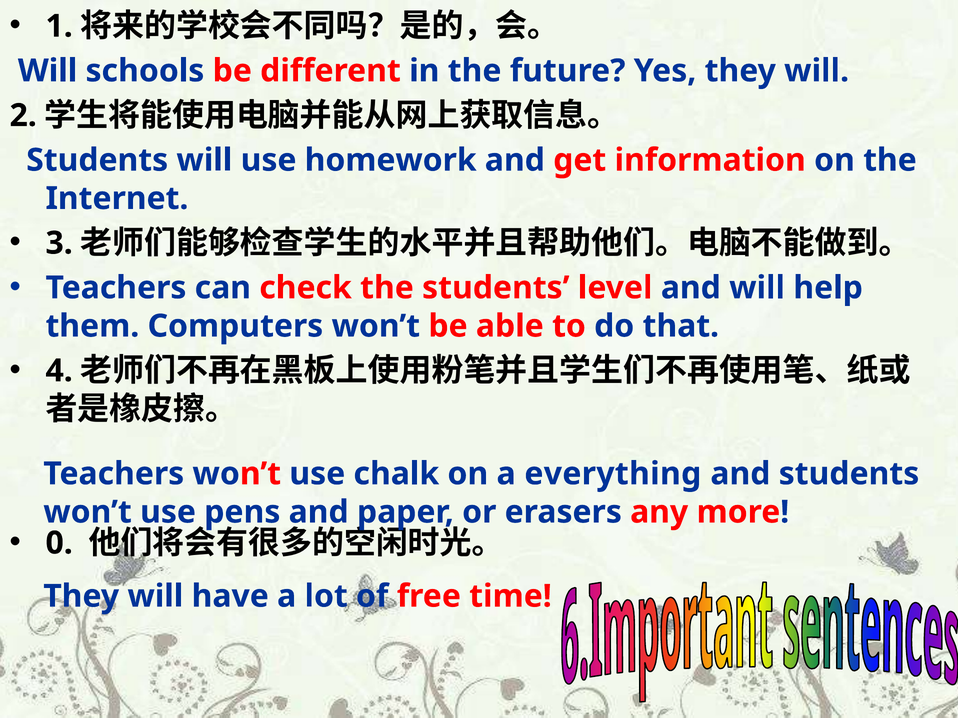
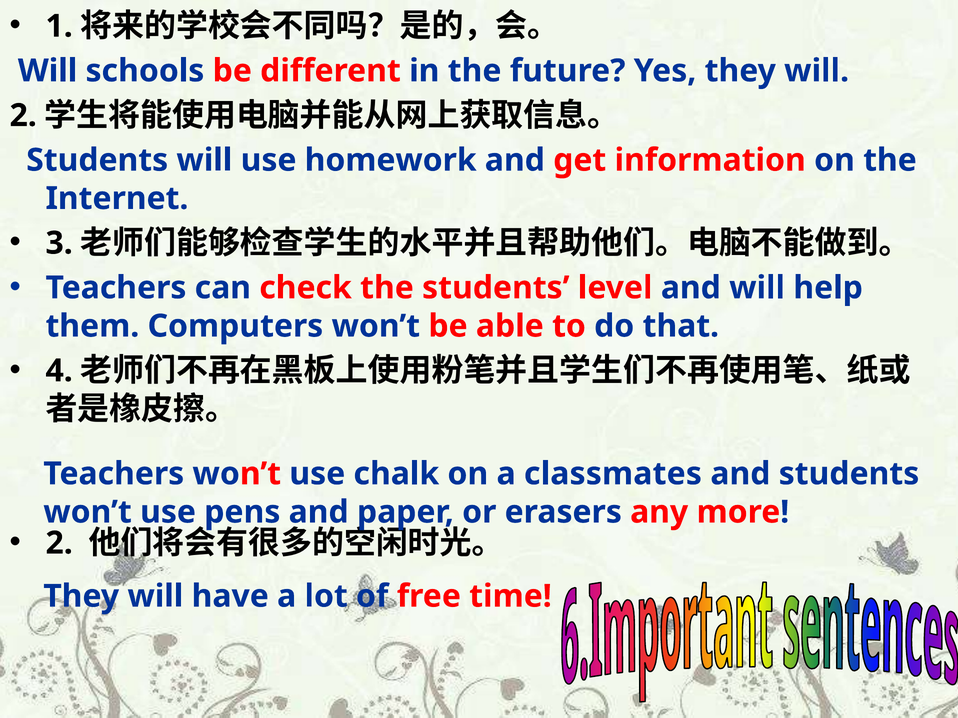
everything: everything -> classmates
0 at (59, 543): 0 -> 2
